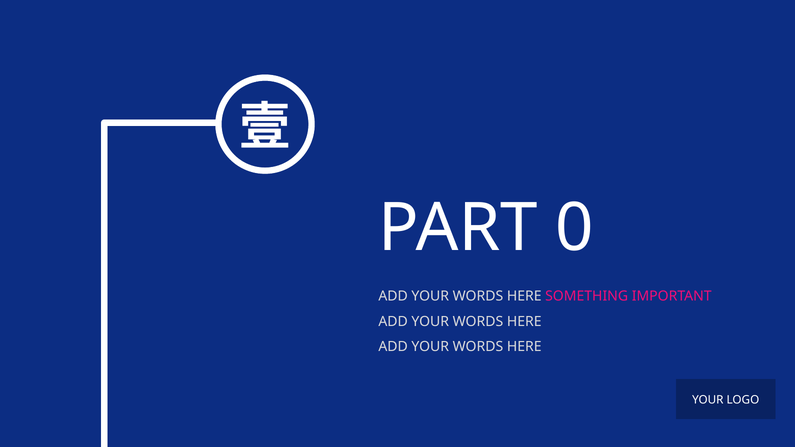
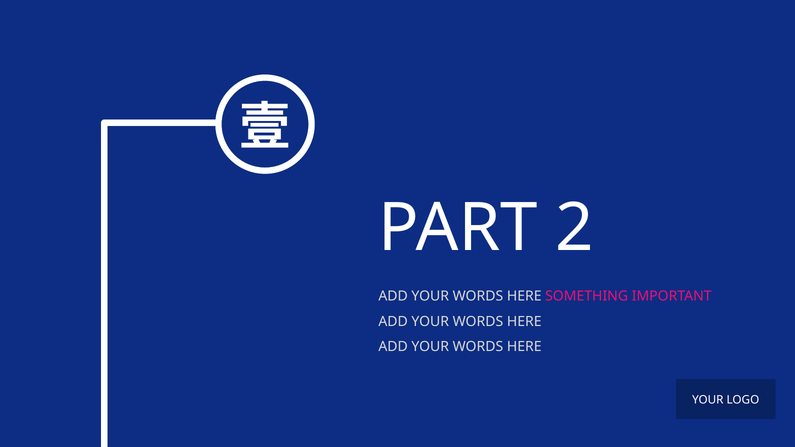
0: 0 -> 2
